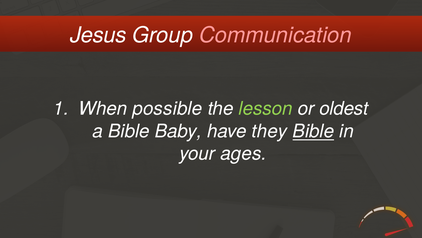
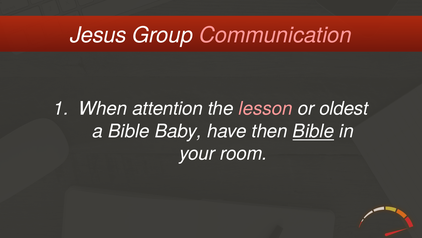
possible: possible -> attention
lesson colour: light green -> pink
they: they -> then
ages: ages -> room
